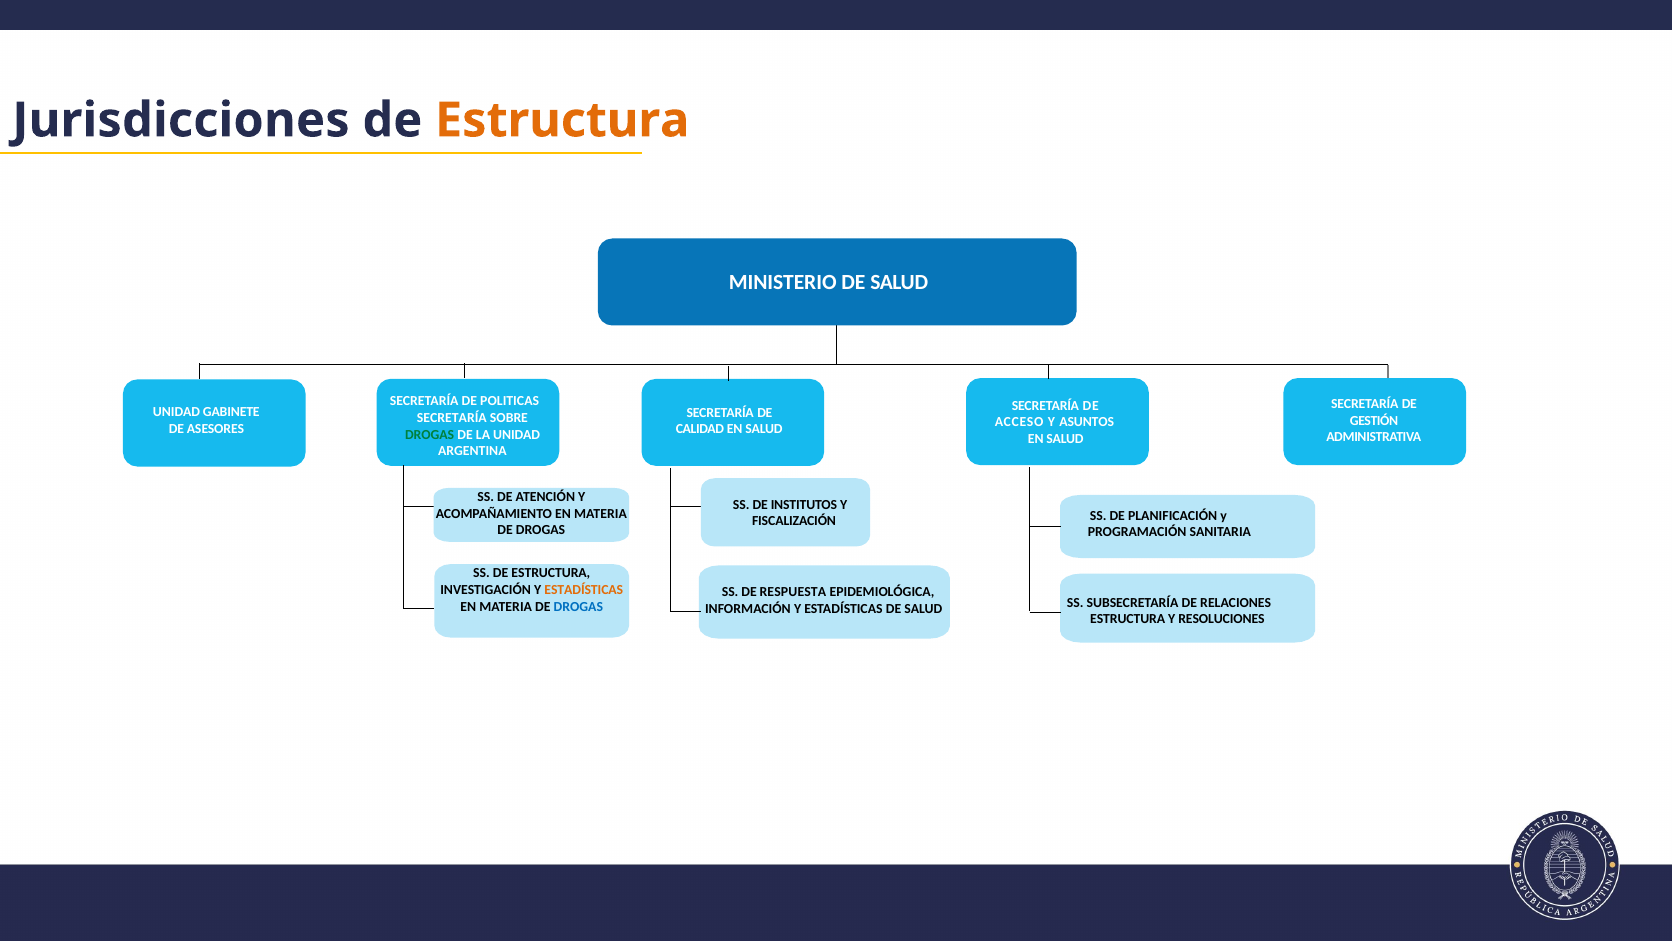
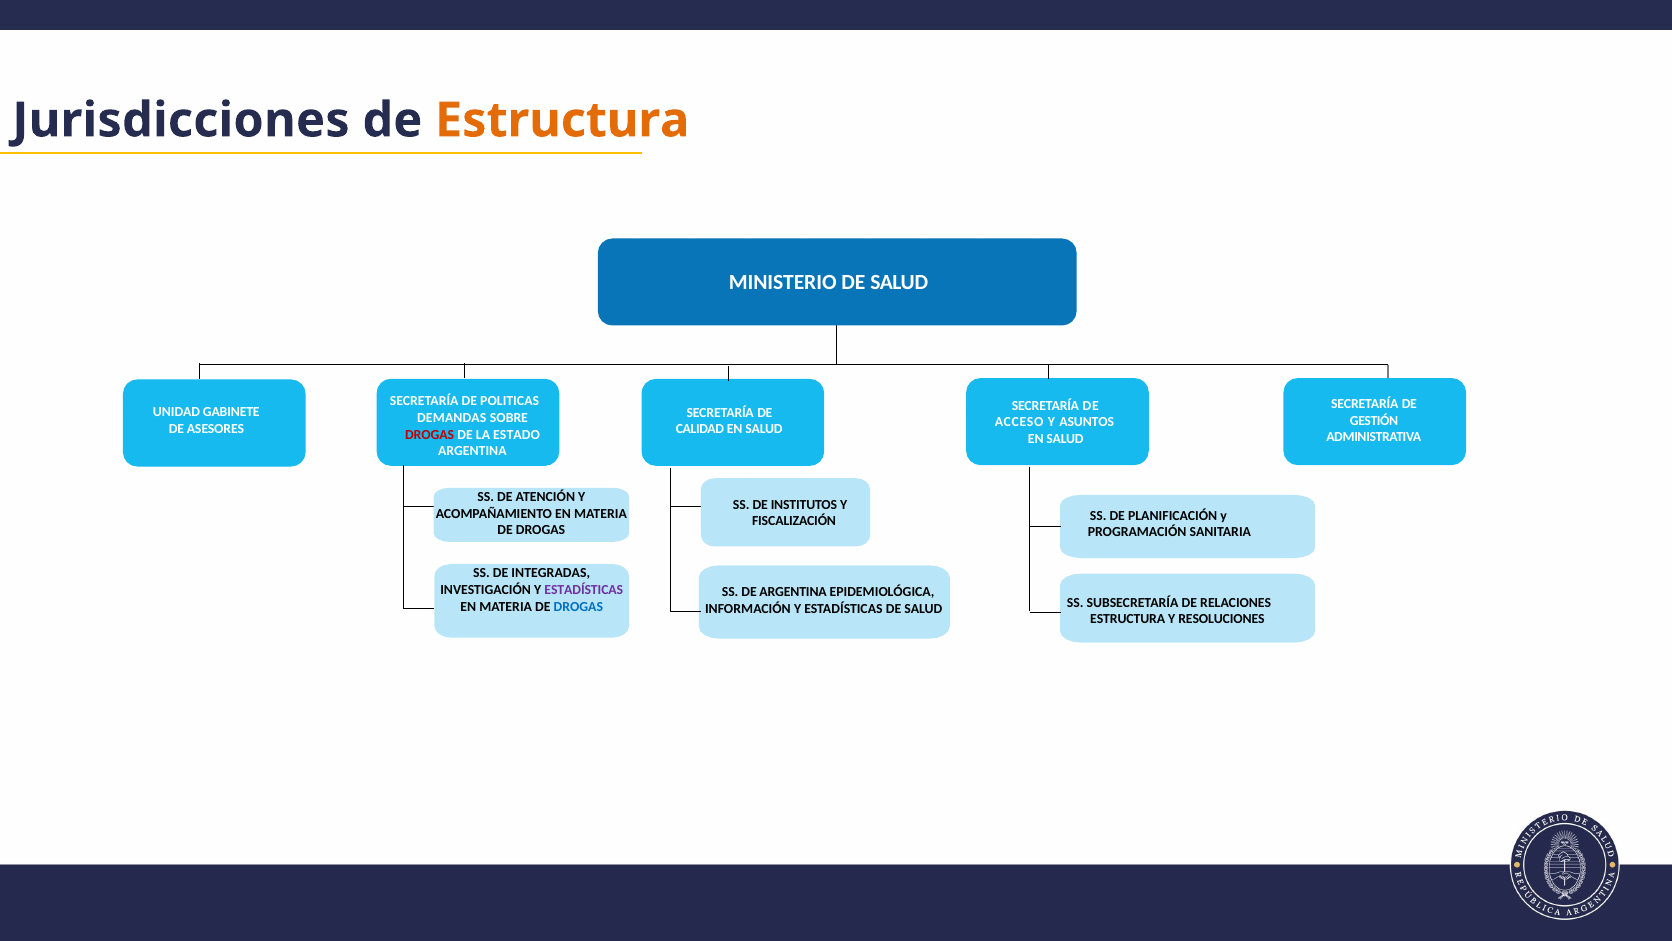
SECRETARÍA at (452, 418): SECRETARÍA -> DEMANDAS
DROGAS at (430, 434) colour: green -> red
LA UNIDAD: UNIDAD -> ESTADO
SS DE ESTRUCTURA: ESTRUCTURA -> INTEGRADAS
ESTADÍSTICAS at (584, 590) colour: orange -> purple
DE RESPUESTA: RESPUESTA -> ARGENTINA
